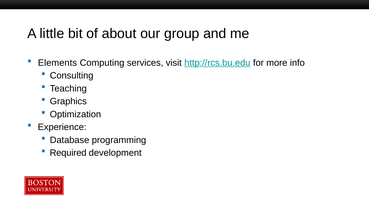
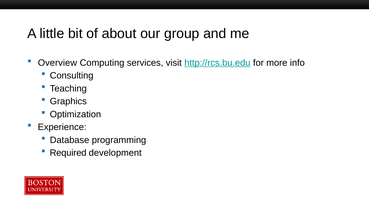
Elements: Elements -> Overview
